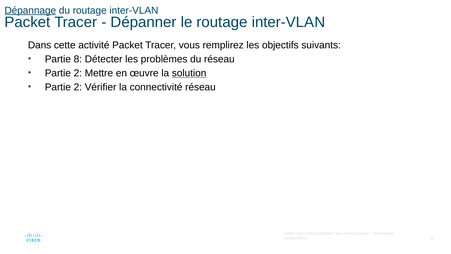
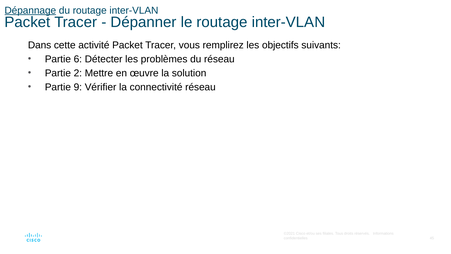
8: 8 -> 6
solution underline: present -> none
2 at (78, 87): 2 -> 9
